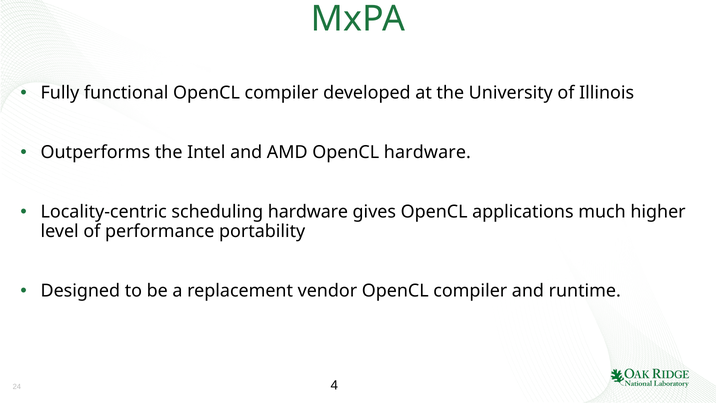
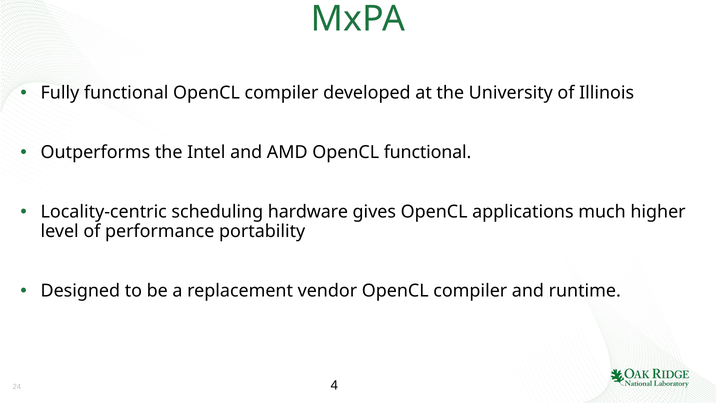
OpenCL hardware: hardware -> functional
